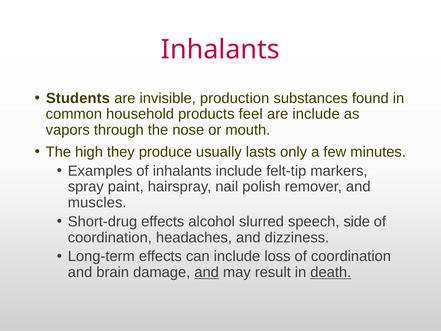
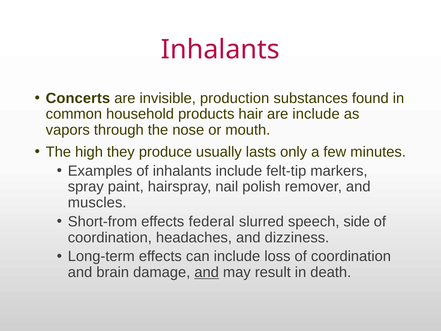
Students: Students -> Concerts
feel: feel -> hair
Short-drug: Short-drug -> Short-from
alcohol: alcohol -> federal
death underline: present -> none
